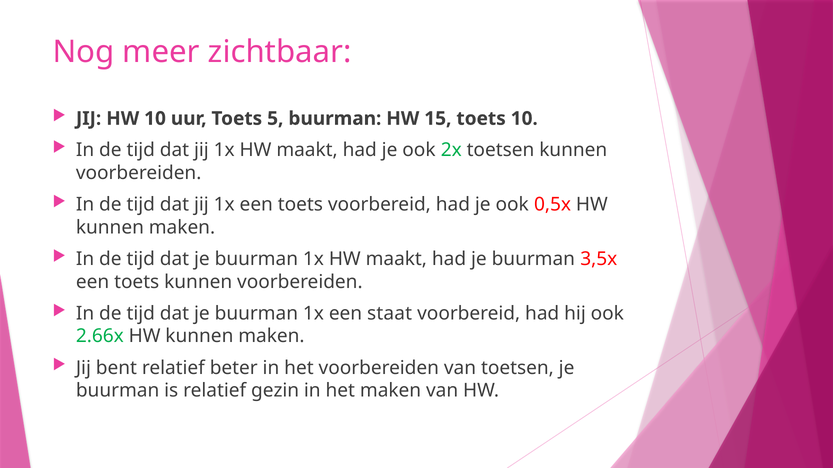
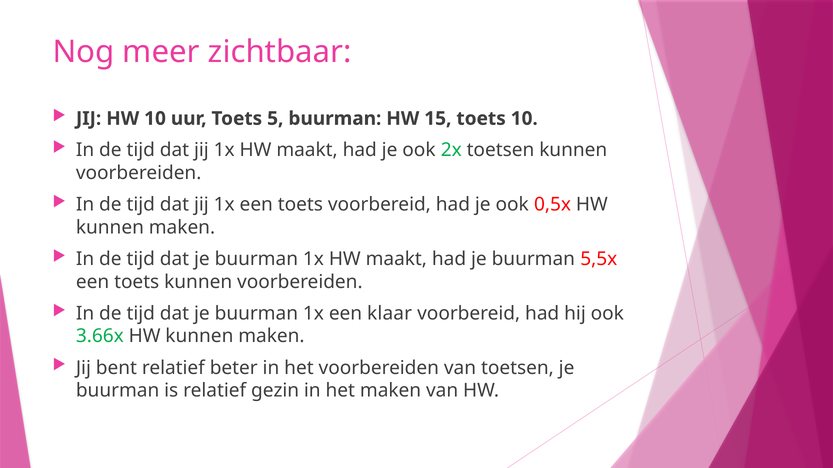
3,5x: 3,5x -> 5,5x
staat: staat -> klaar
2.66x: 2.66x -> 3.66x
